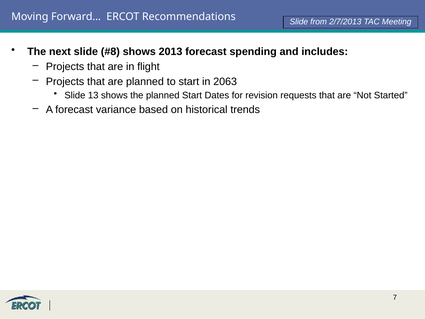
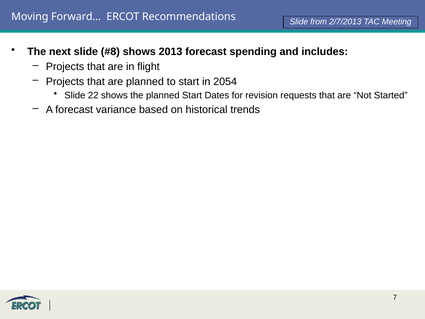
2063: 2063 -> 2054
13: 13 -> 22
